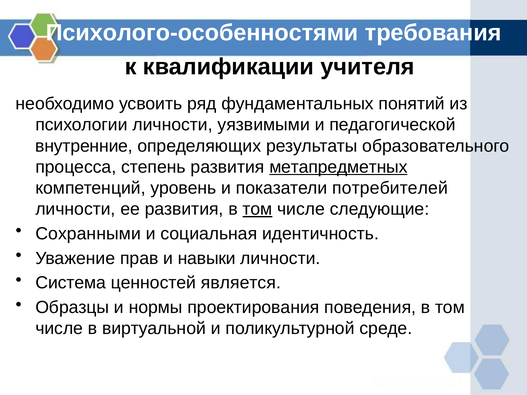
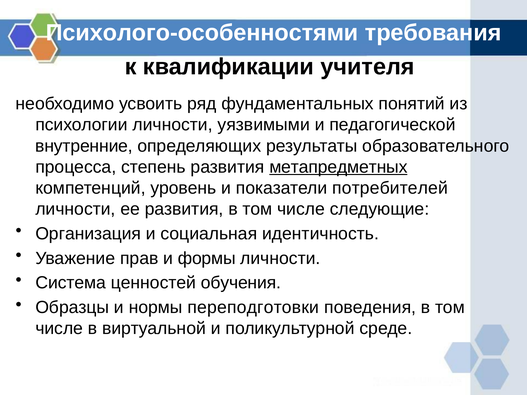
том at (257, 209) underline: present -> none
Сохранными: Сохранными -> Организация
навыки: навыки -> формы
является: является -> обучения
проектирования: проектирования -> переподготовки
